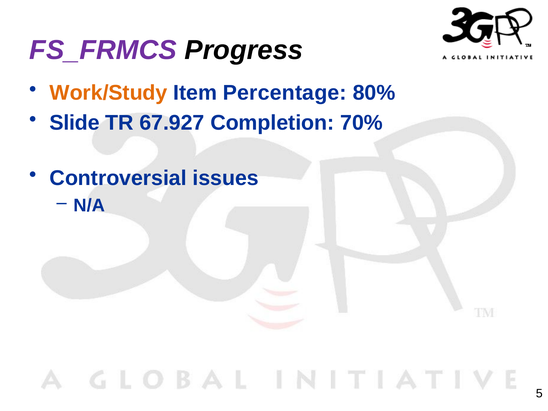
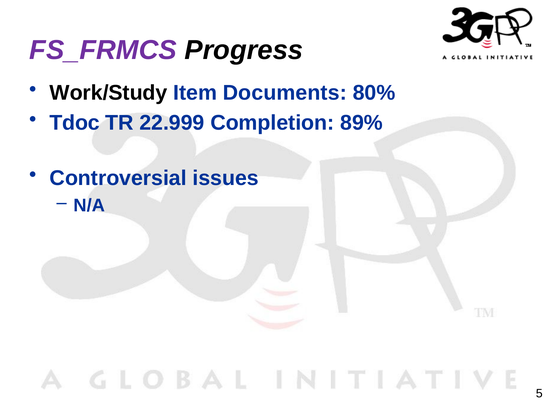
Work/Study colour: orange -> black
Percentage: Percentage -> Documents
Slide: Slide -> Tdoc
67.927: 67.927 -> 22.999
70%: 70% -> 89%
